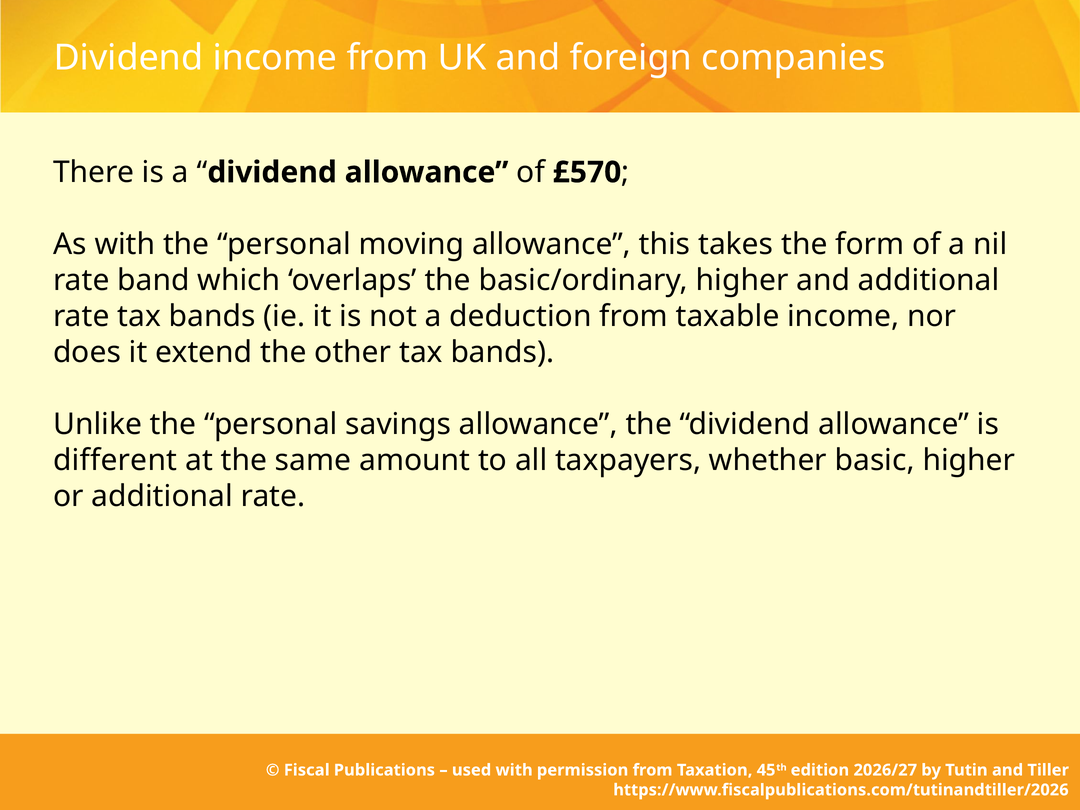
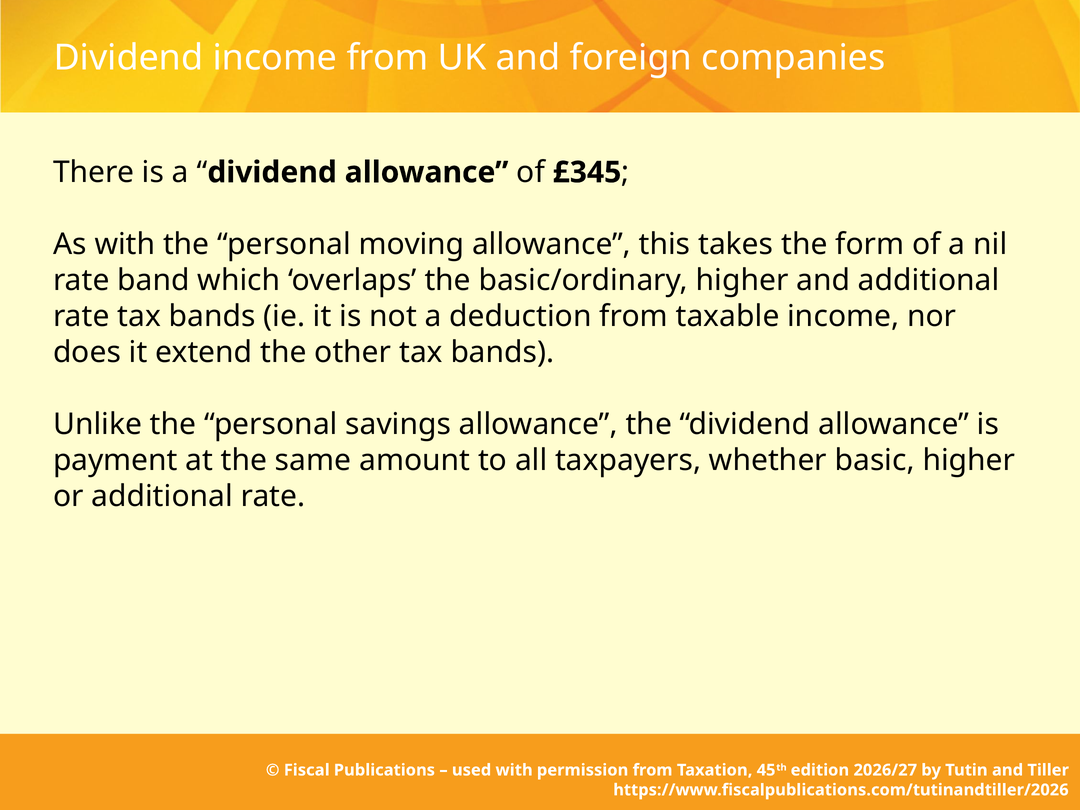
£570: £570 -> £345
different: different -> payment
